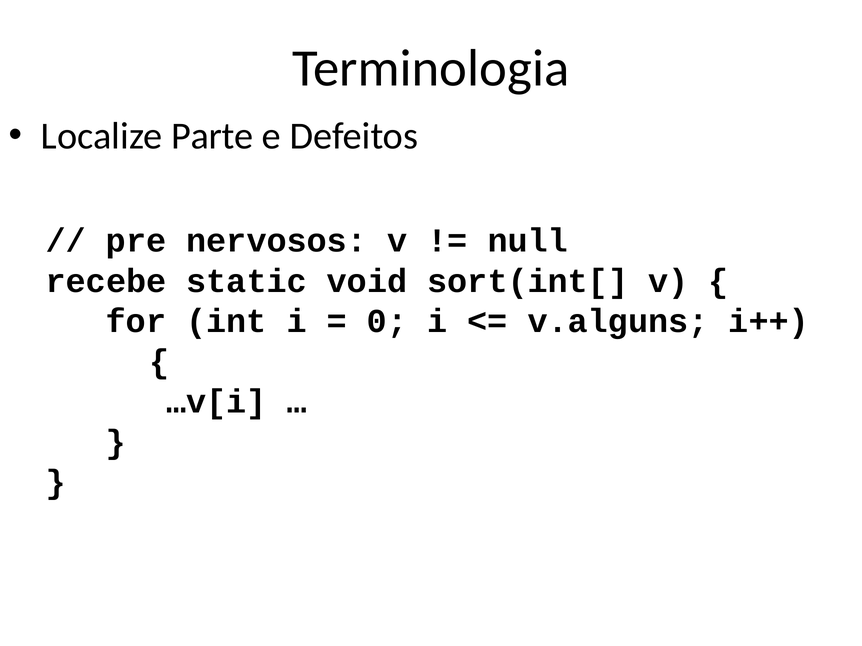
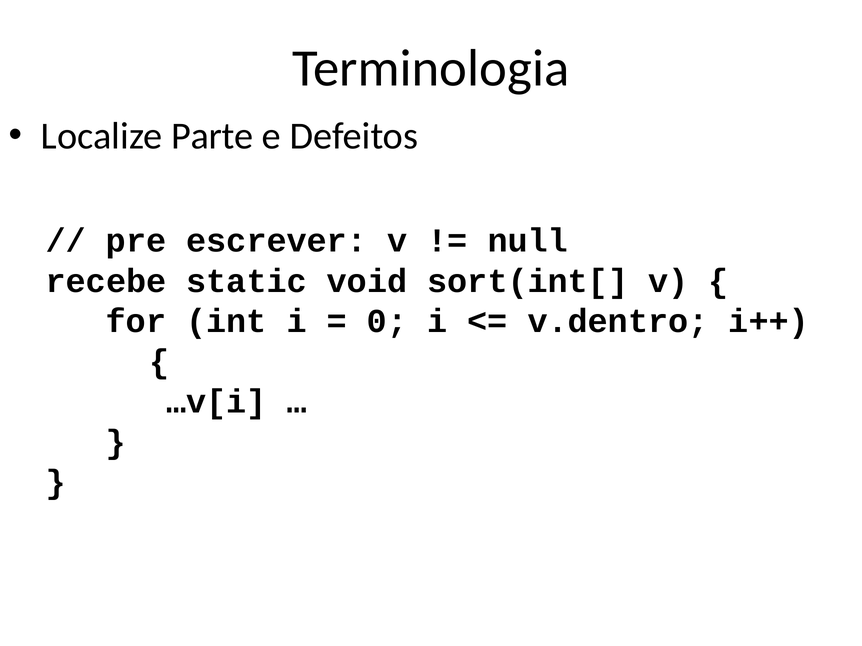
nervosos: nervosos -> escrever
v.alguns: v.alguns -> v.dentro
